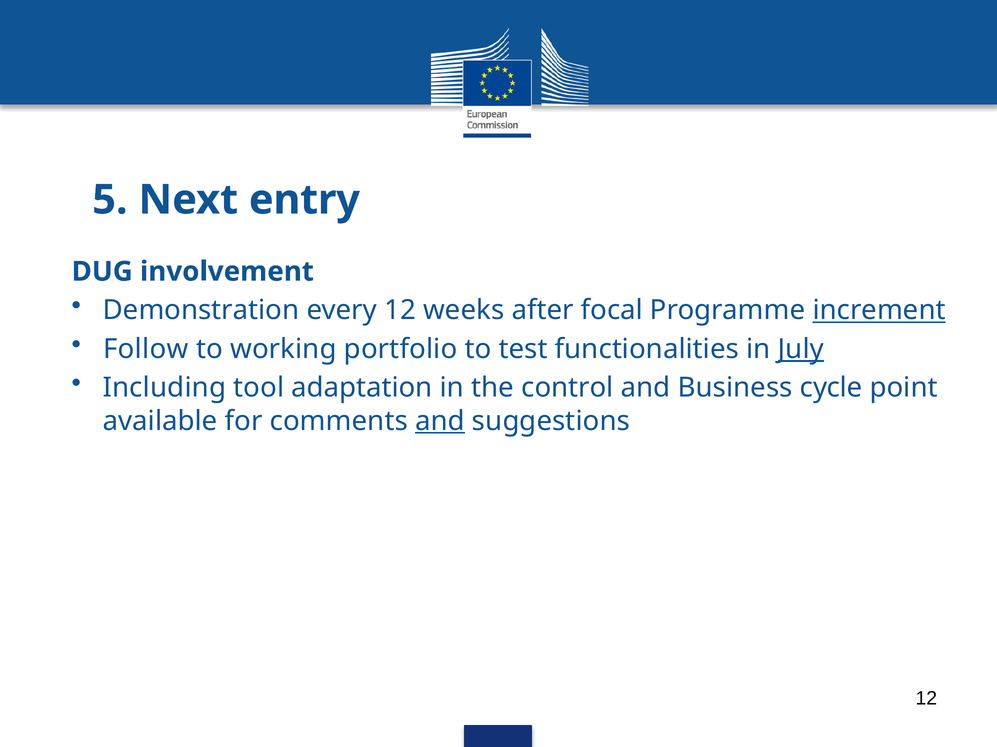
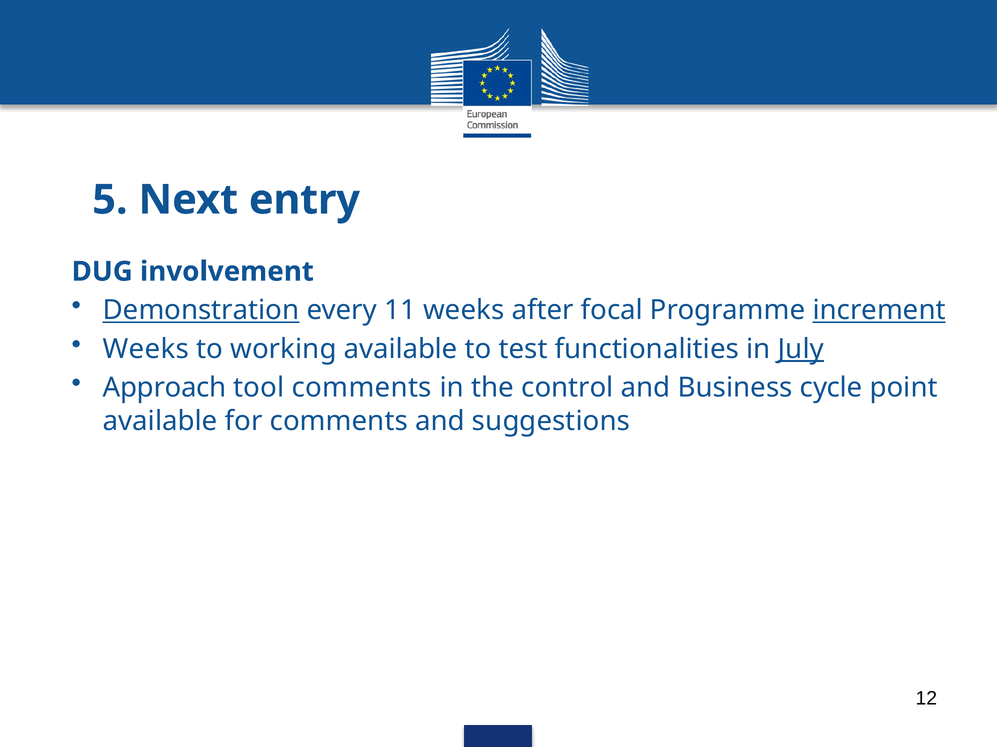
Demonstration underline: none -> present
every 12: 12 -> 11
Follow at (146, 349): Follow -> Weeks
working portfolio: portfolio -> available
Including: Including -> Approach
tool adaptation: adaptation -> comments
and at (440, 421) underline: present -> none
